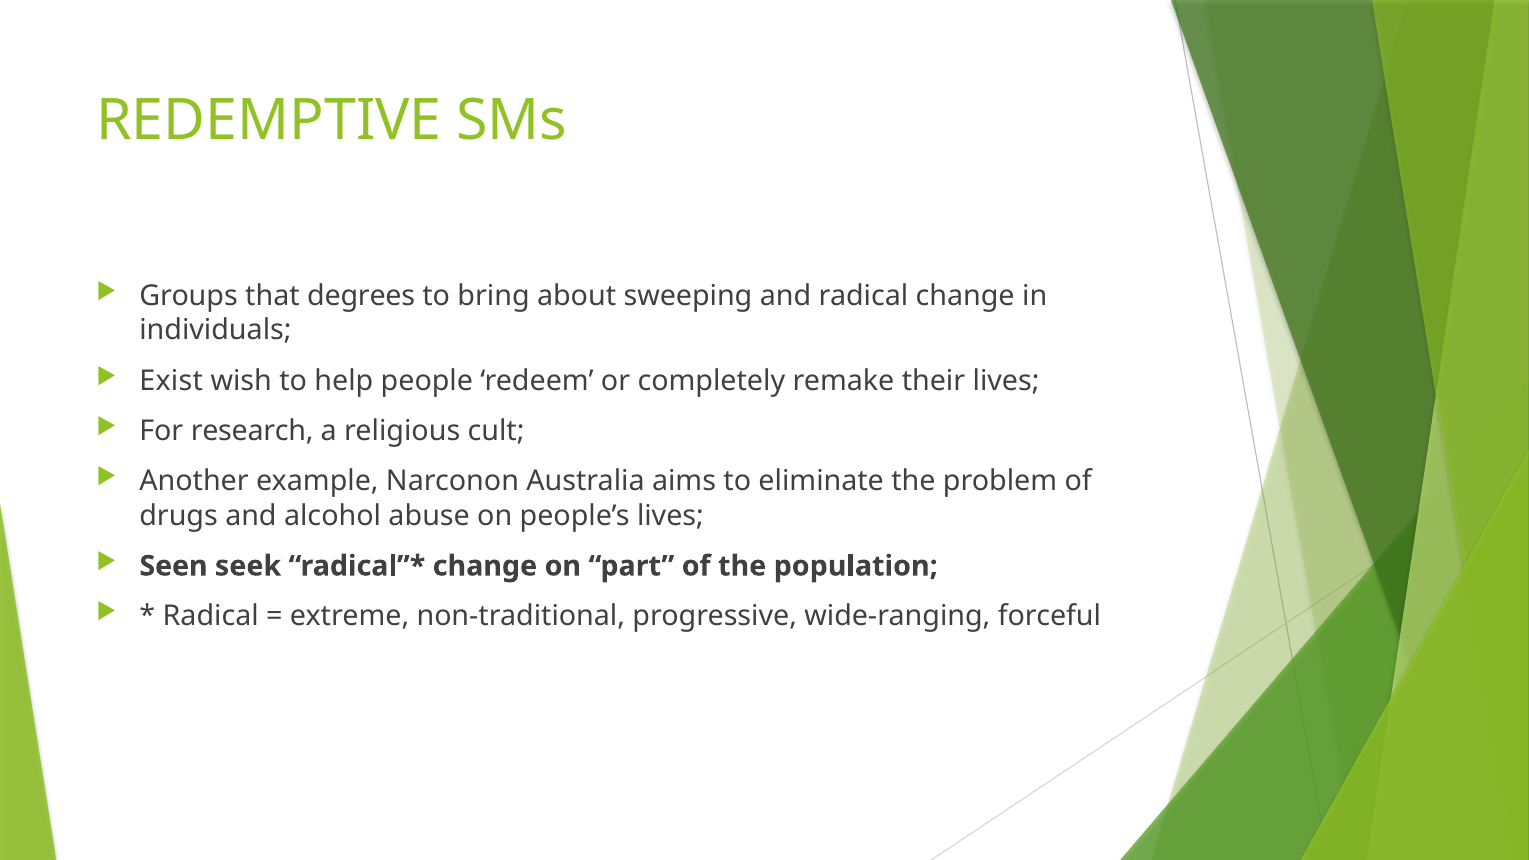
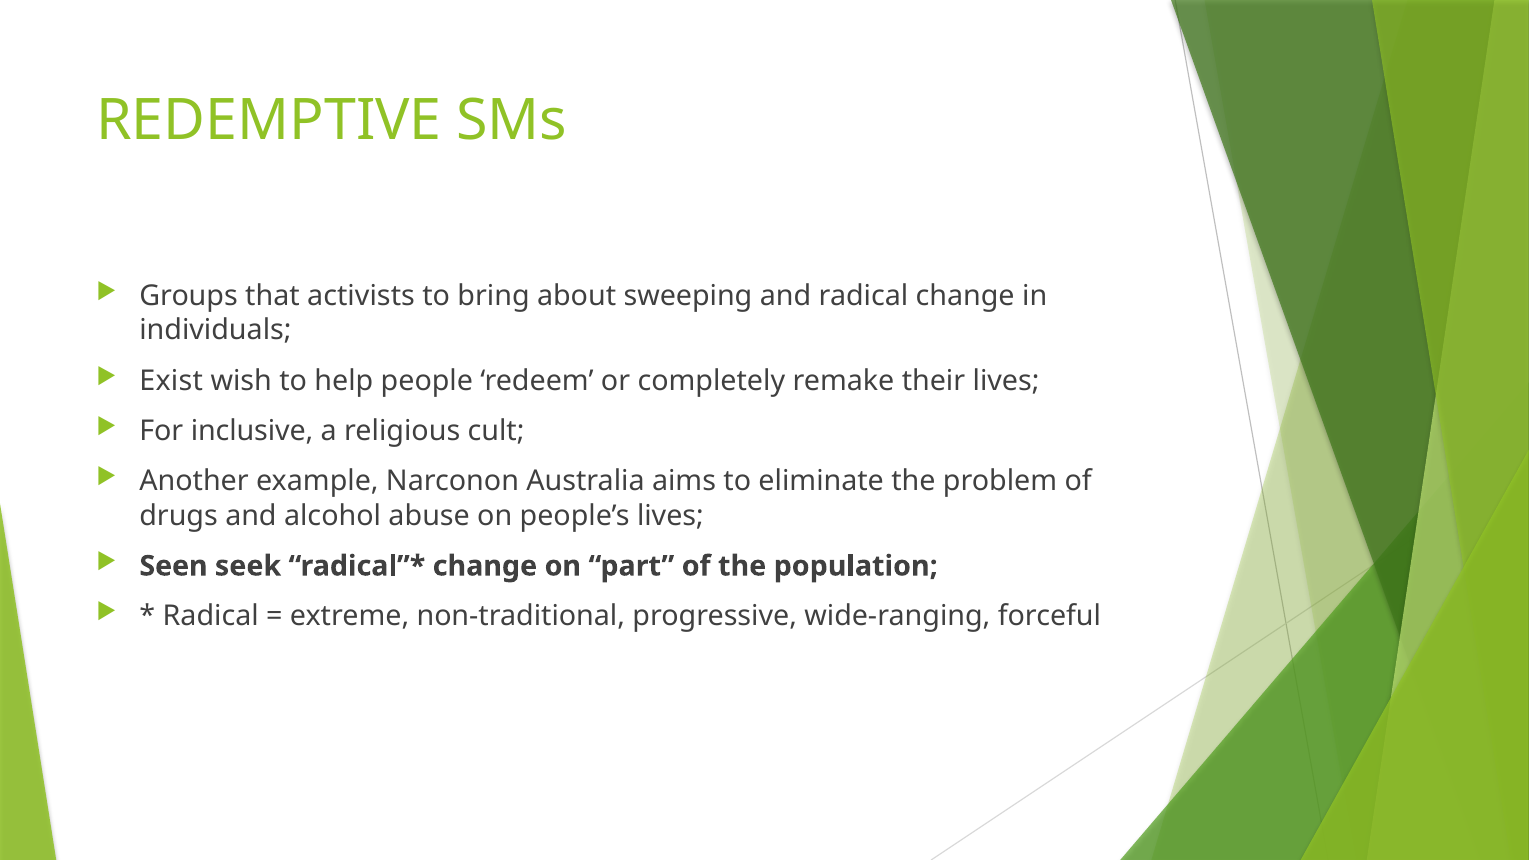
degrees: degrees -> activists
research: research -> inclusive
